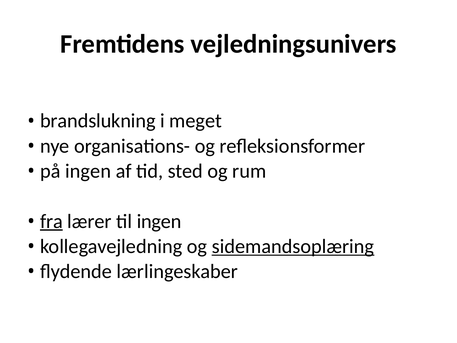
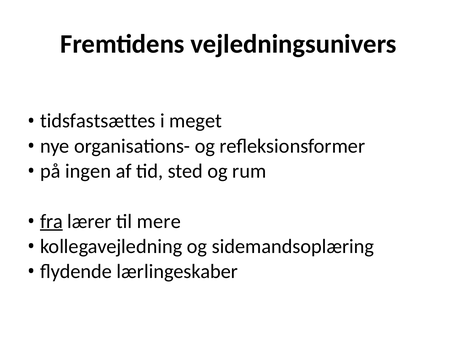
brandslukning: brandslukning -> tidsfastsættes
til ingen: ingen -> mere
sidemandsoplæring underline: present -> none
